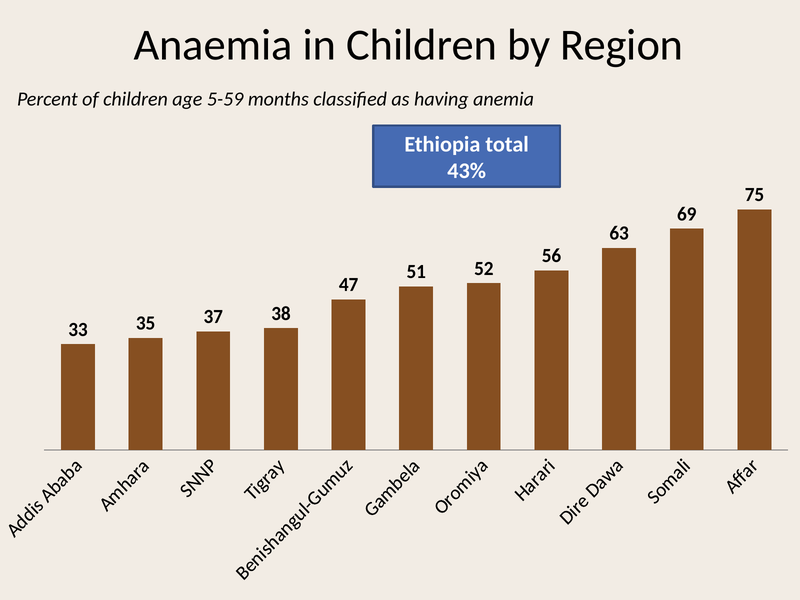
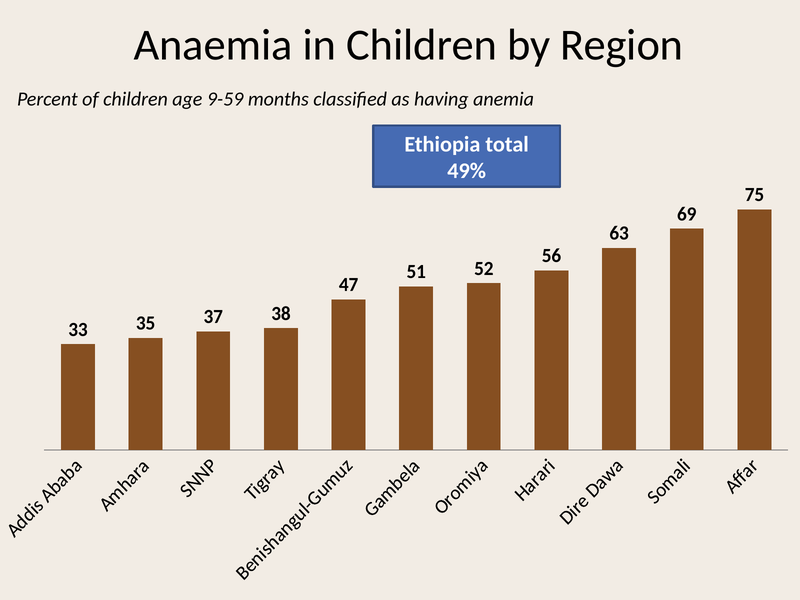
5-59: 5-59 -> 9-59
43%: 43% -> 49%
